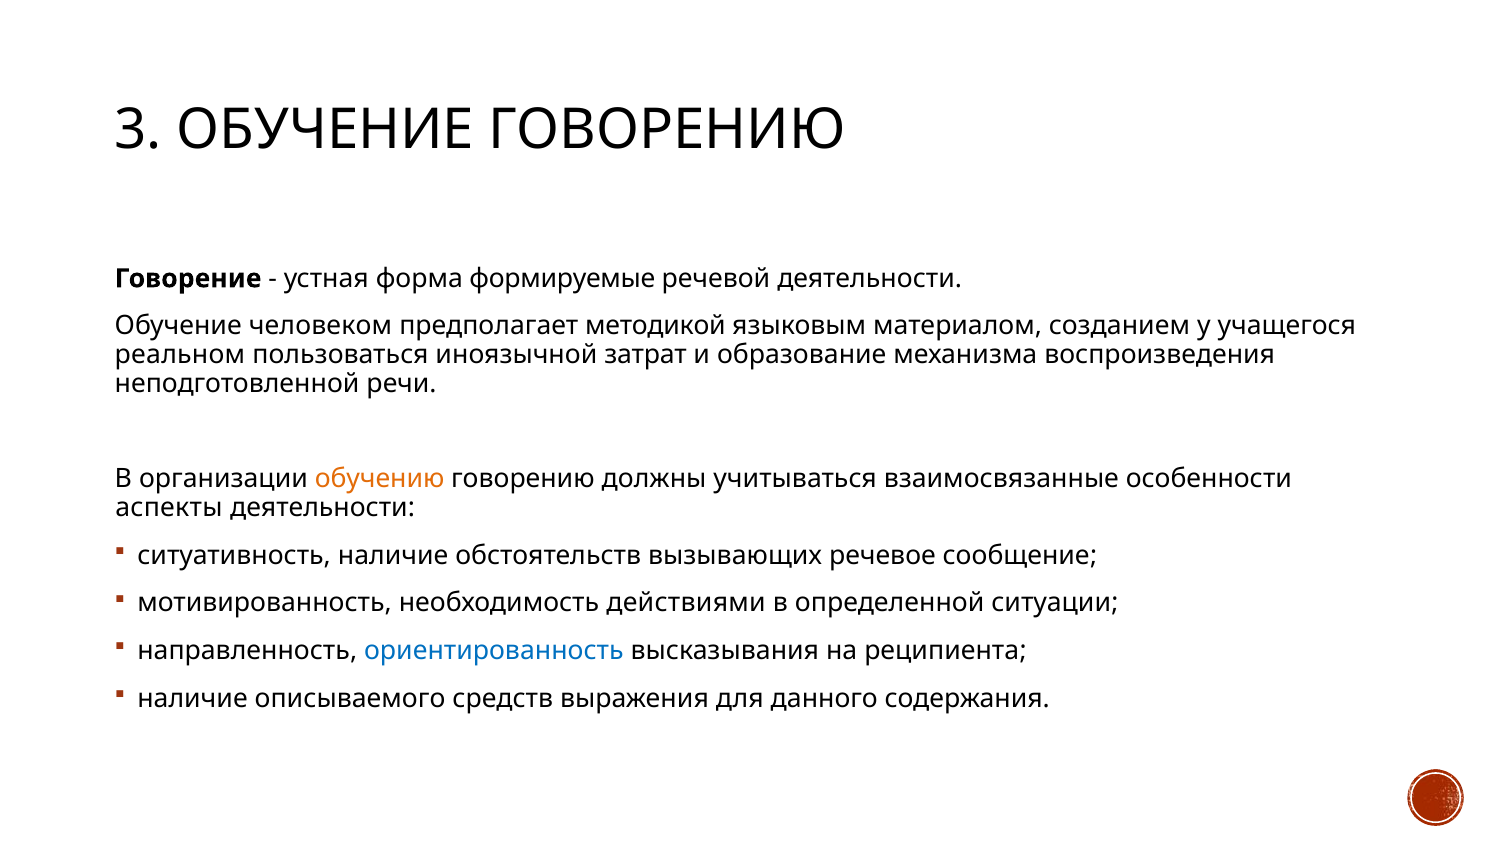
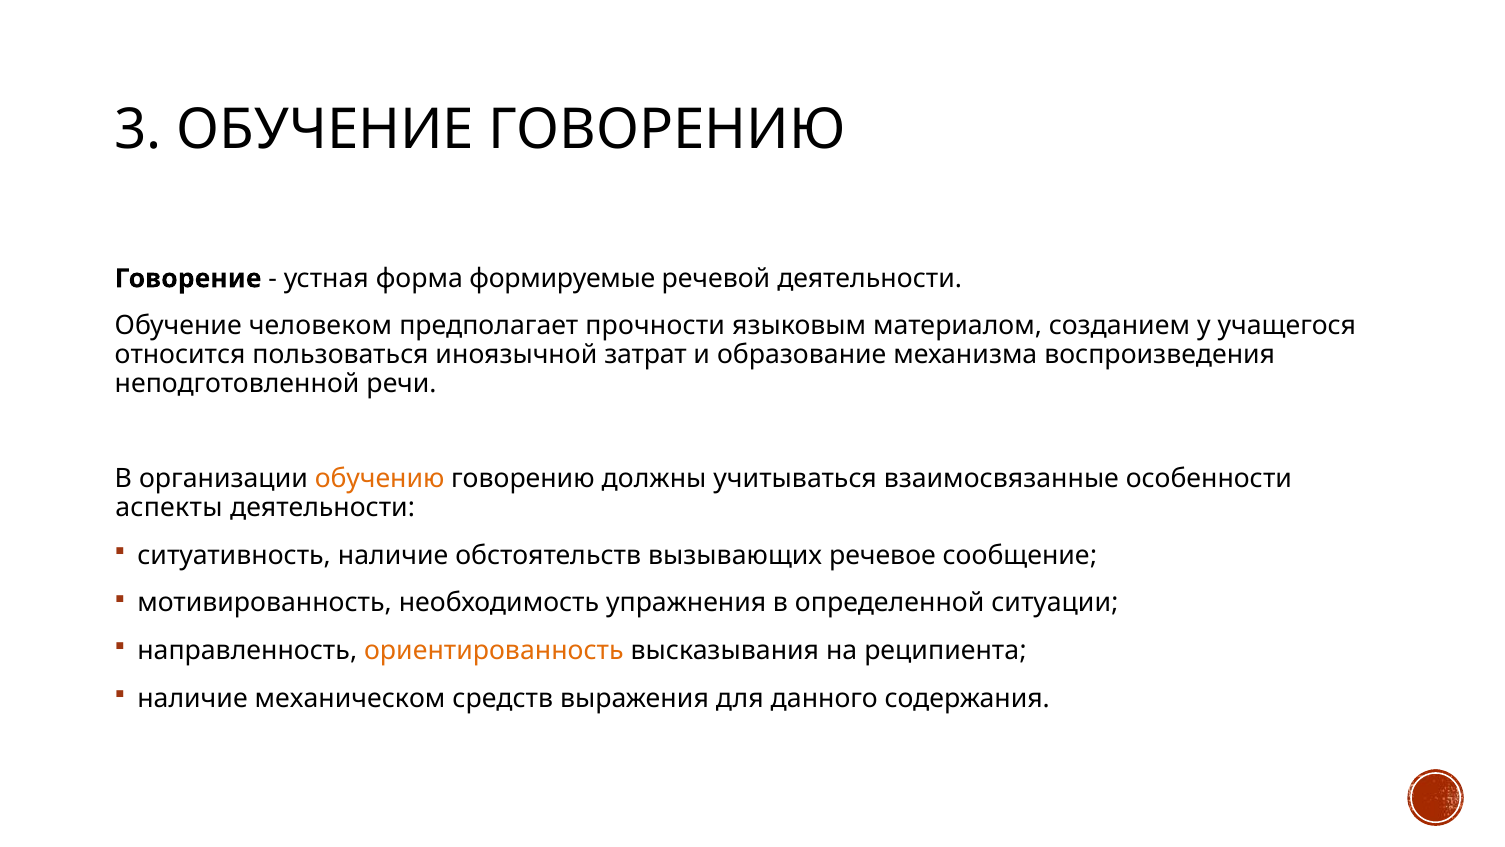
методикой: методикой -> прочности
реальном: реальном -> относится
действиями: действиями -> упражнения
ориентированность colour: blue -> orange
описываемого: описываемого -> механическом
